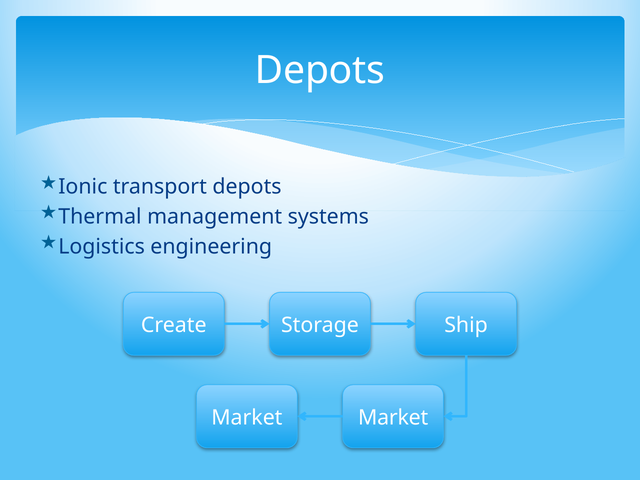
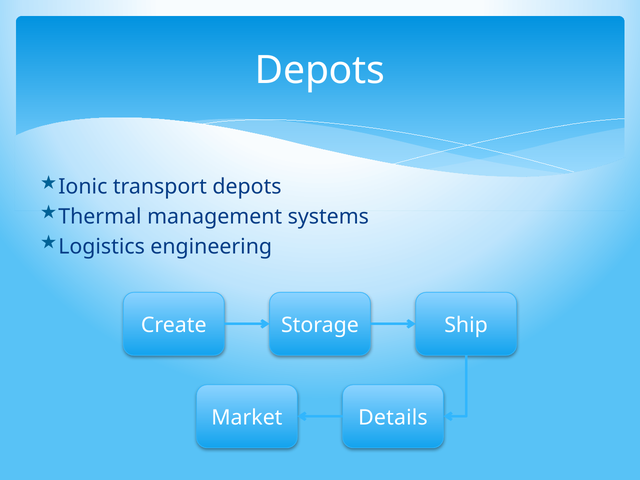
Market Market: Market -> Details
